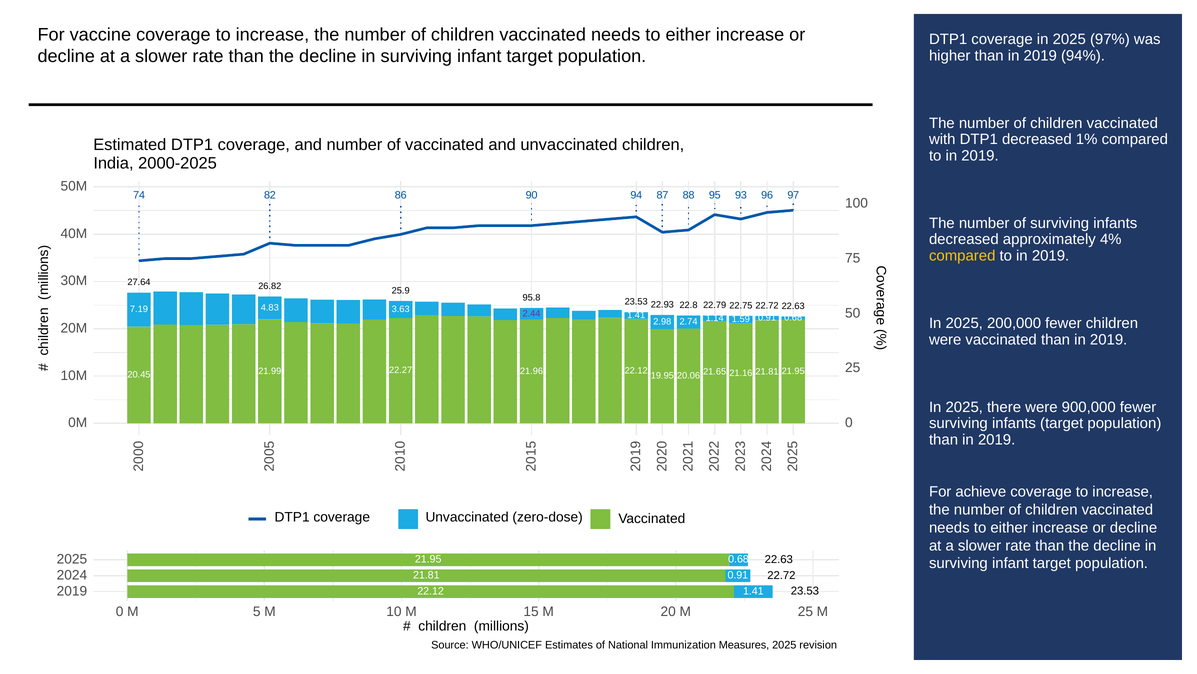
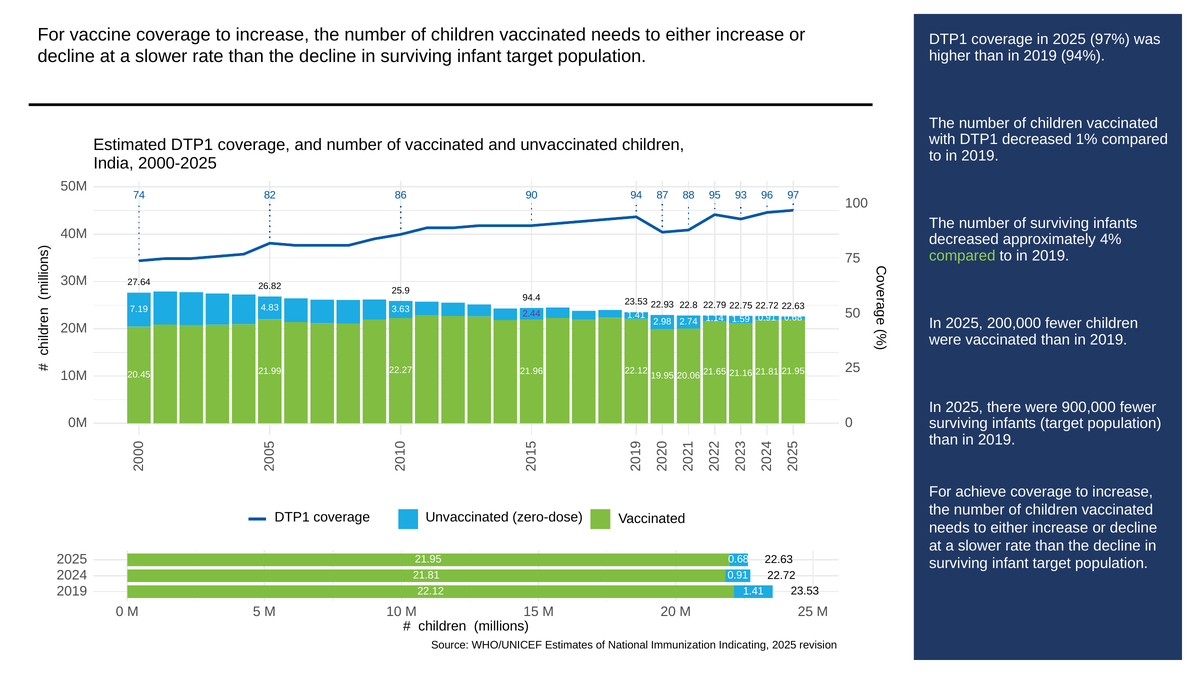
compared at (962, 255) colour: yellow -> light green
95.8: 95.8 -> 94.4
Measures: Measures -> Indicating
